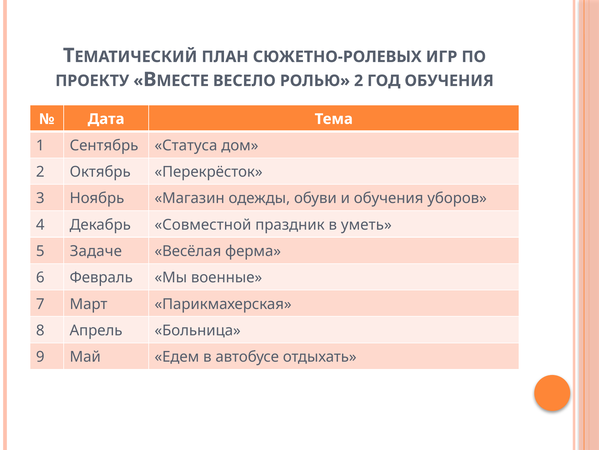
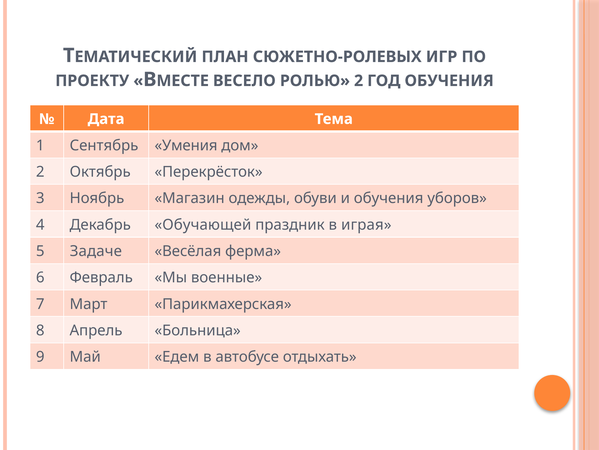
Статуса: Статуса -> Умения
Совместной: Совместной -> Обучающей
уметь: уметь -> играя
